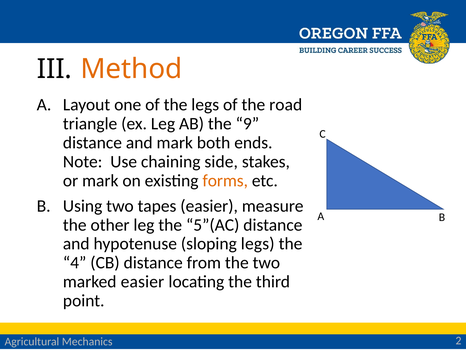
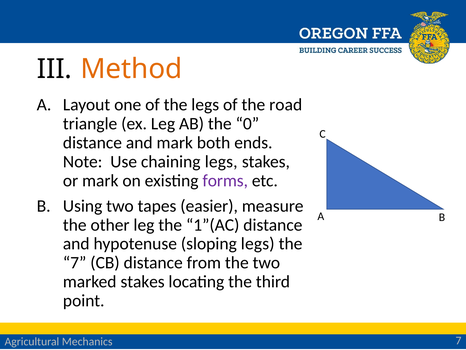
9: 9 -> 0
chaining side: side -> legs
forms colour: orange -> purple
5”(AC: 5”(AC -> 1”(AC
4 at (75, 262): 4 -> 7
marked easier: easier -> stakes
Mechanics 2: 2 -> 7
